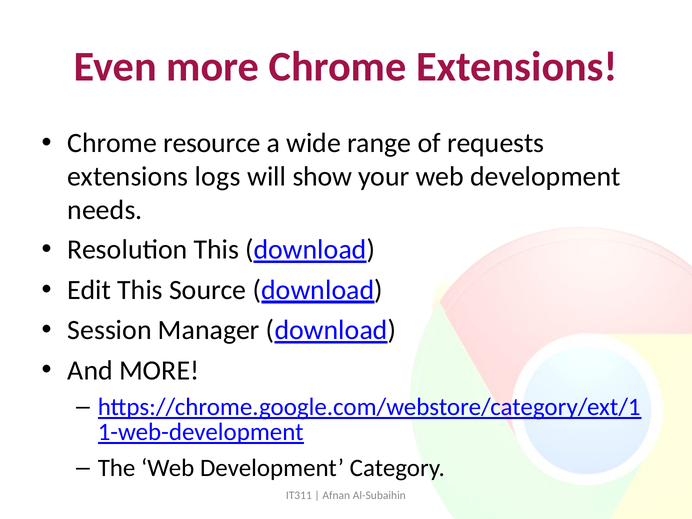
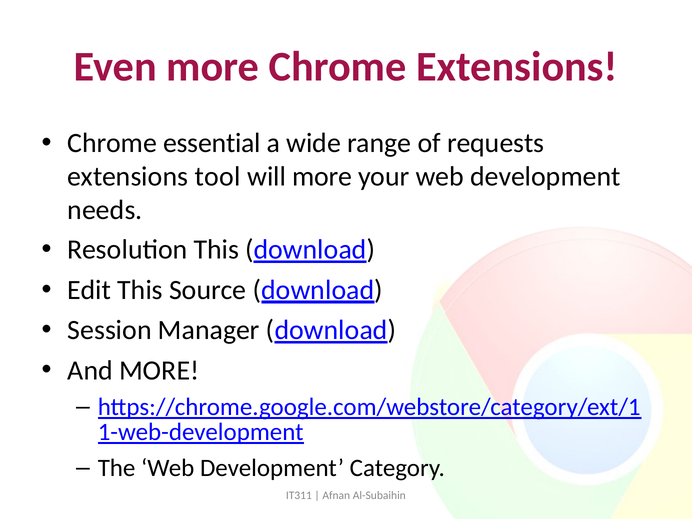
resource: resource -> essential
logs: logs -> tool
will show: show -> more
